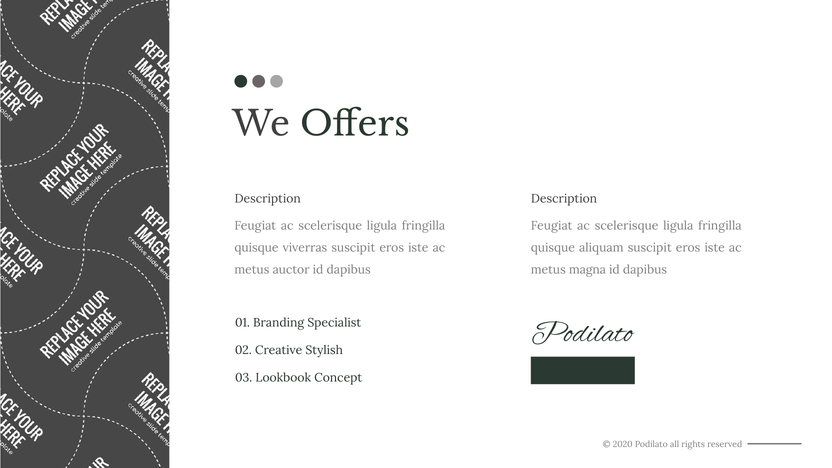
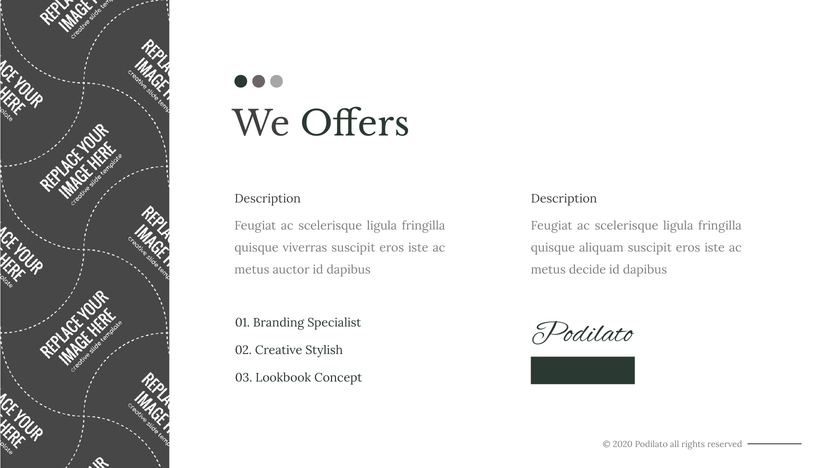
magna: magna -> decide
